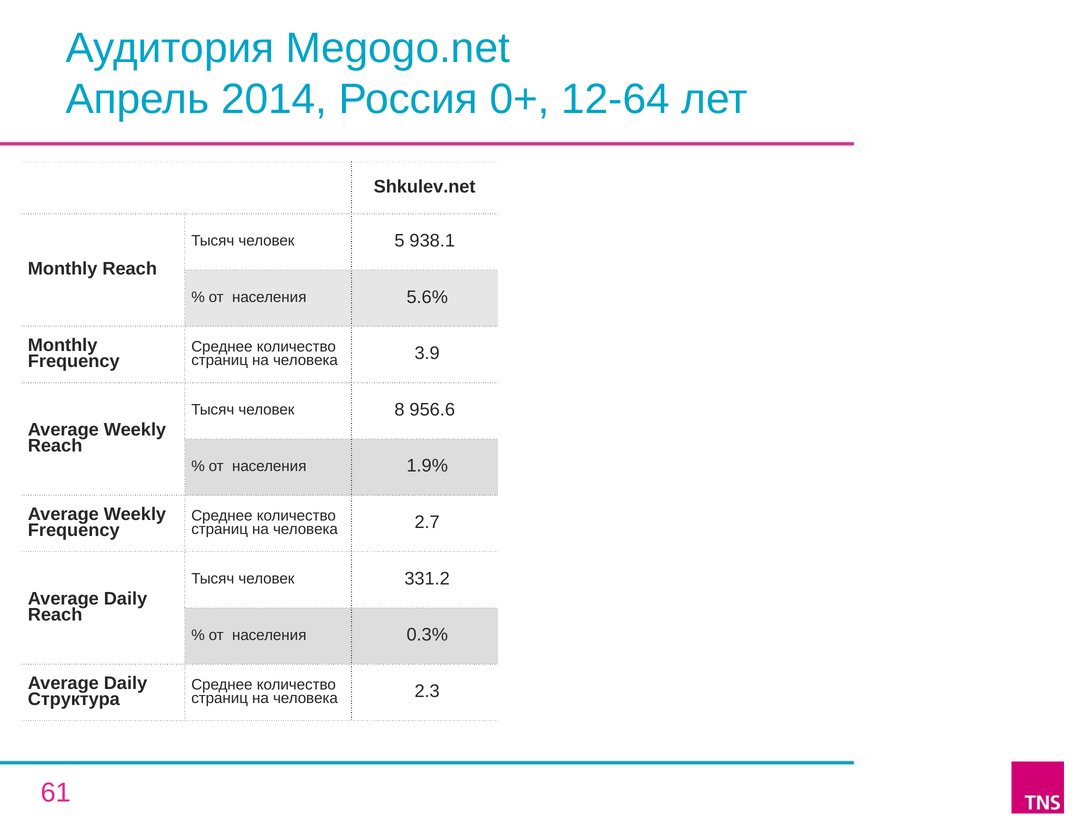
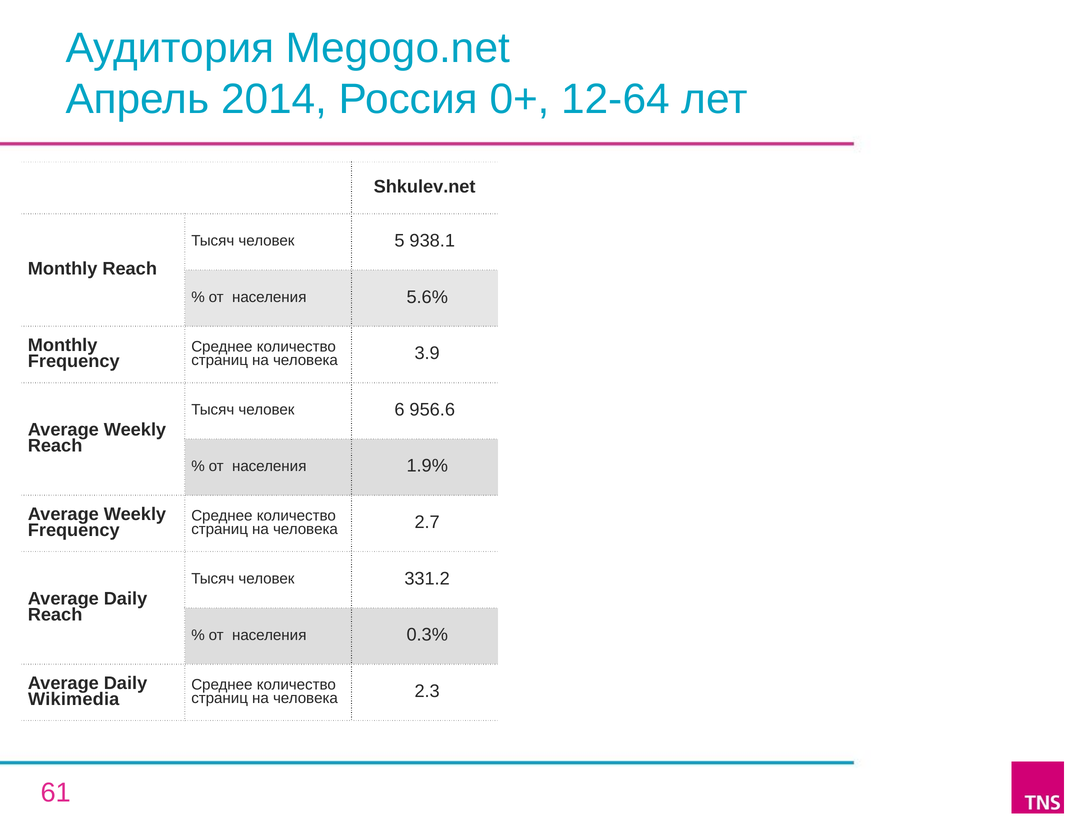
8: 8 -> 6
Структура: Структура -> Wikimedia
